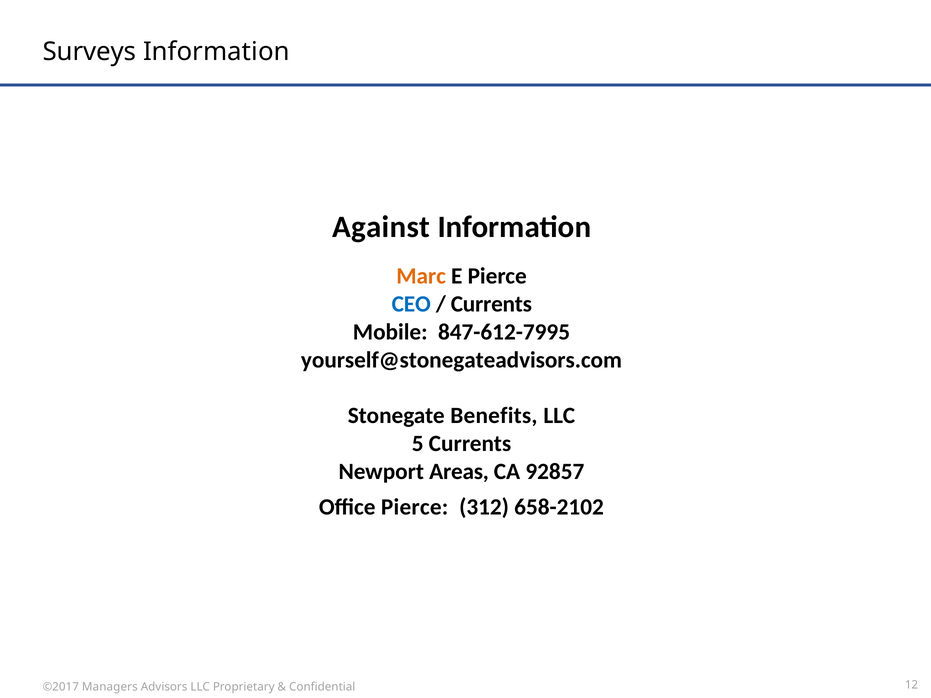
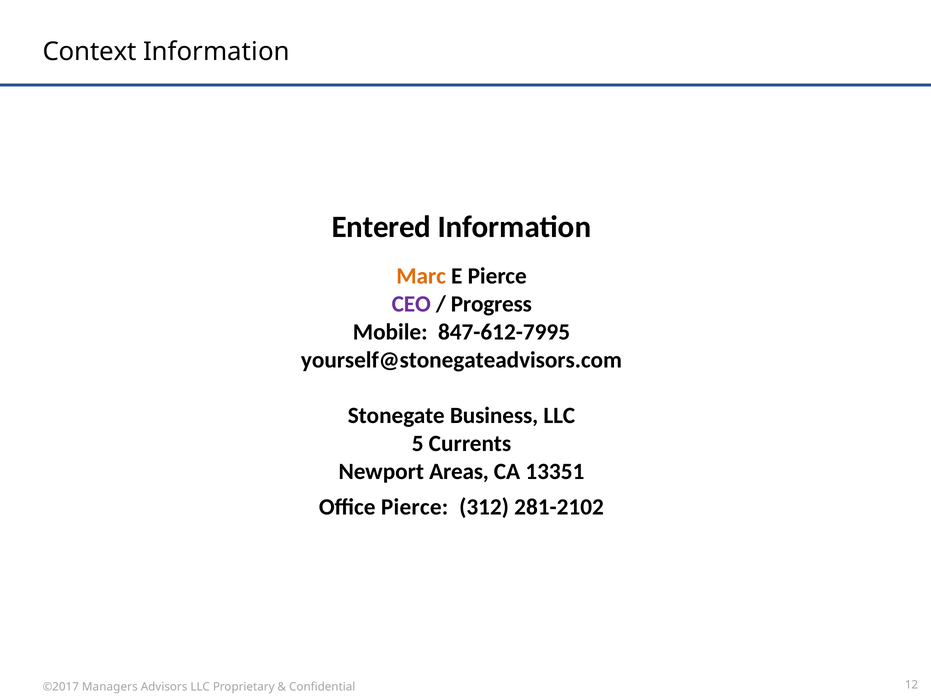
Surveys: Surveys -> Context
Against: Against -> Entered
CEO colour: blue -> purple
Currents at (491, 304): Currents -> Progress
Benefits: Benefits -> Business
92857: 92857 -> 13351
658-2102: 658-2102 -> 281-2102
